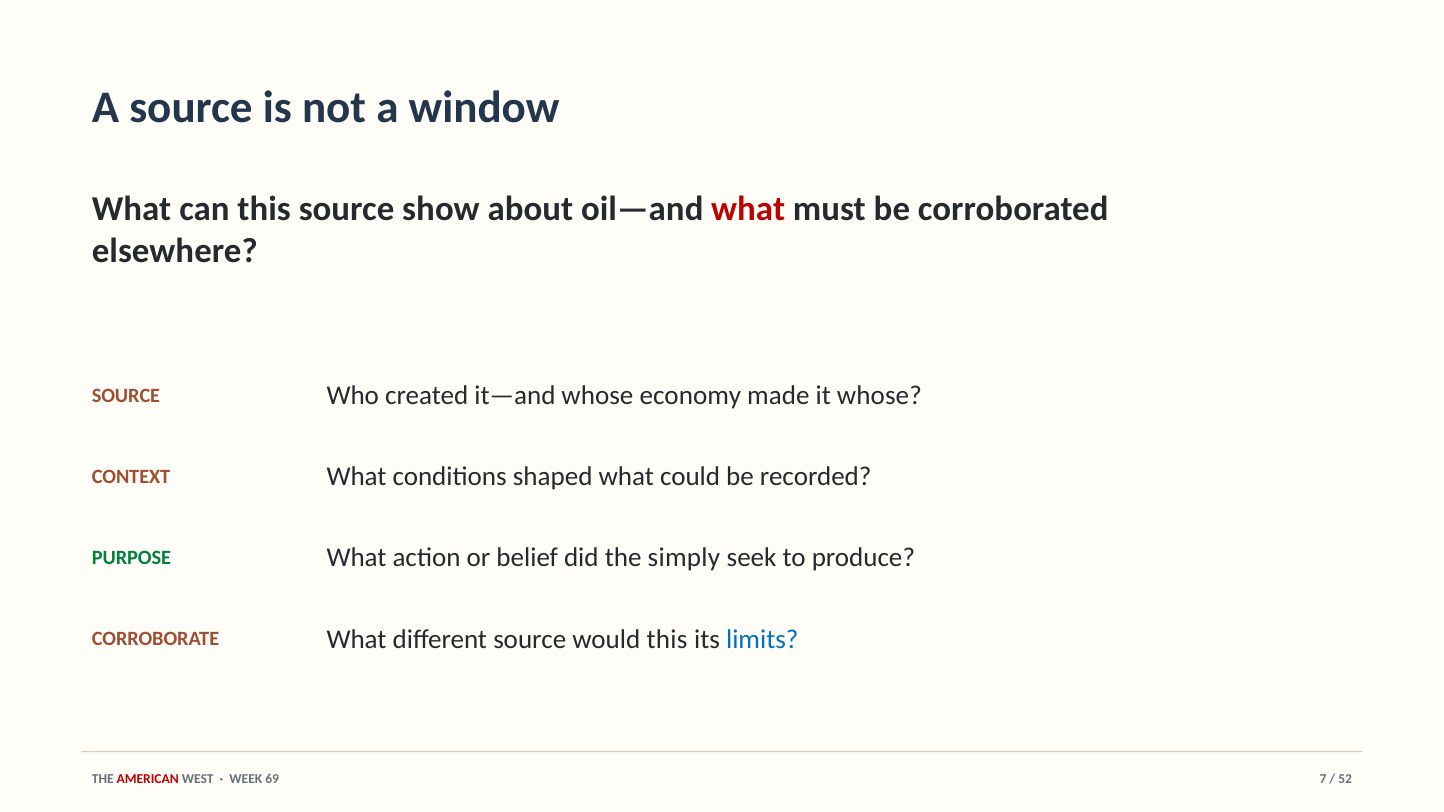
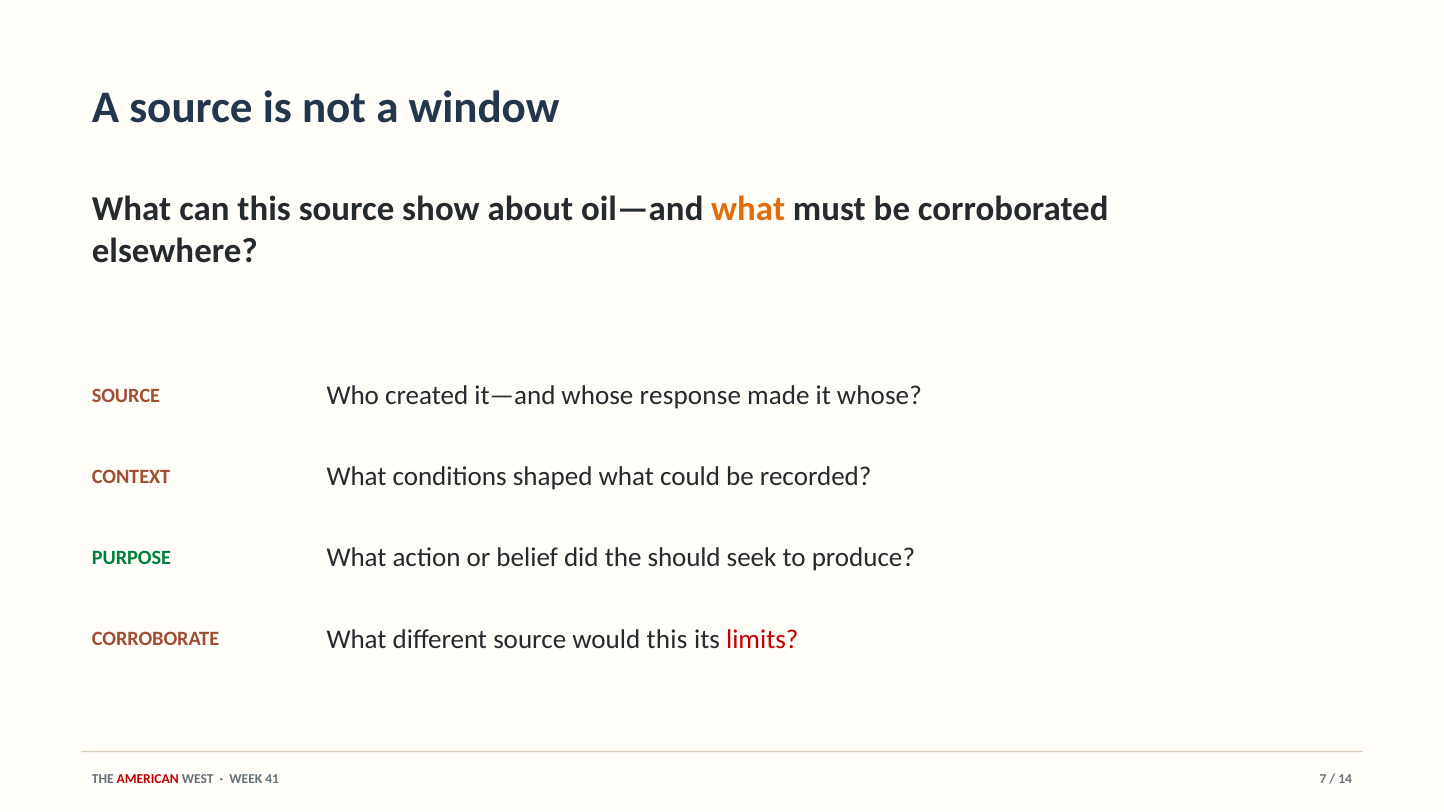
what at (748, 209) colour: red -> orange
economy: economy -> response
simply: simply -> should
limits colour: blue -> red
69: 69 -> 41
52: 52 -> 14
